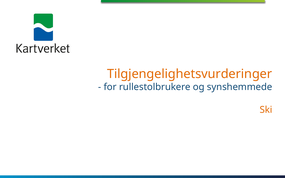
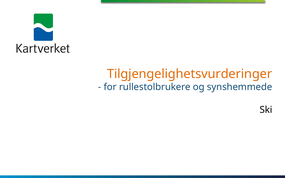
Ski colour: orange -> black
